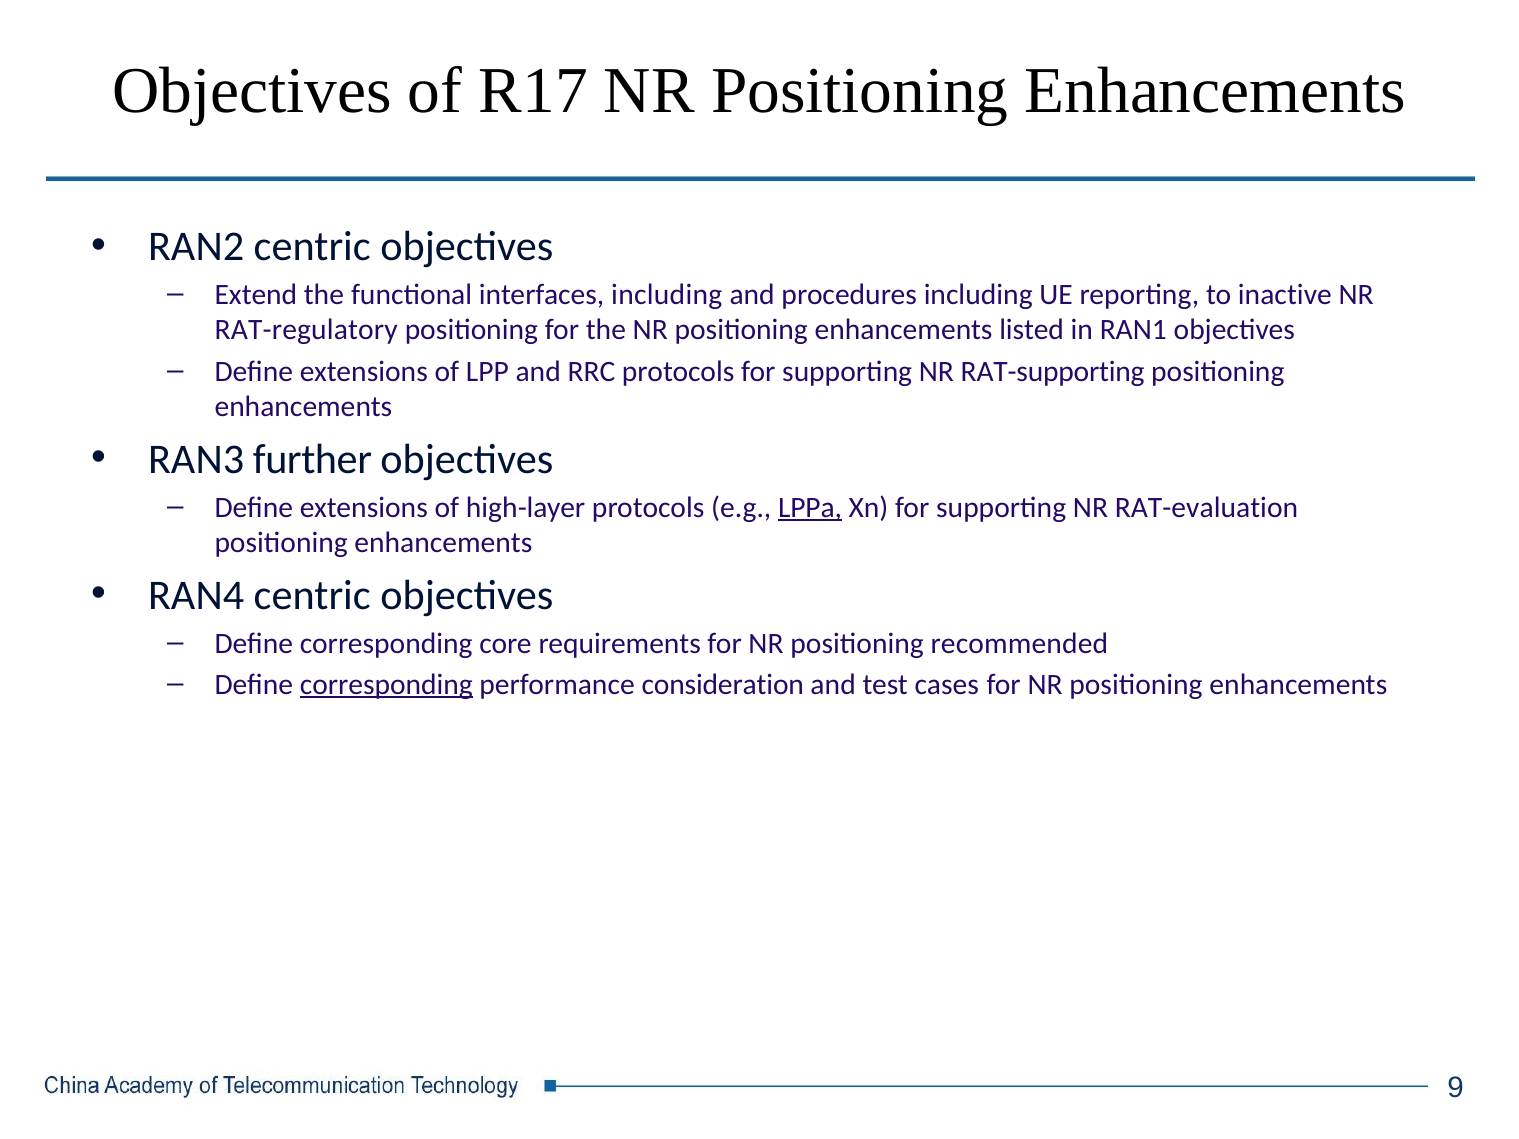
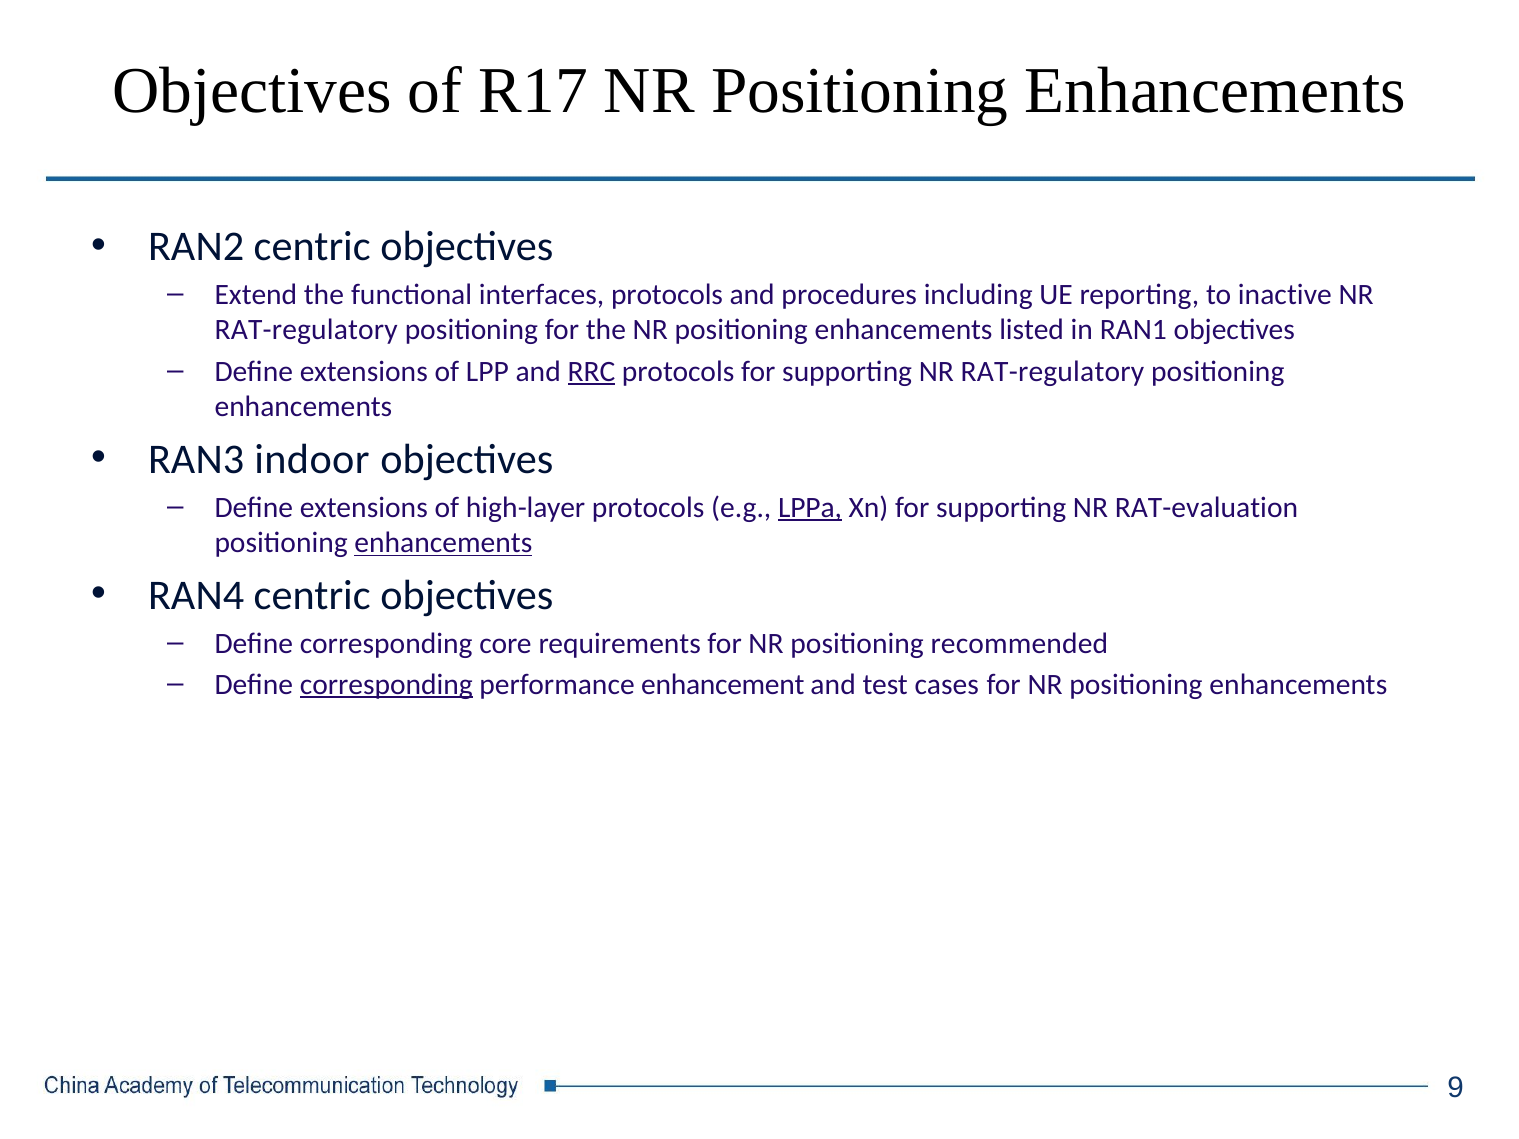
interfaces including: including -> protocols
RRC underline: none -> present
supporting NR RAT-supporting: RAT-supporting -> RAT-regulatory
further: further -> indoor
enhancements at (443, 543) underline: none -> present
consideration: consideration -> enhancement
